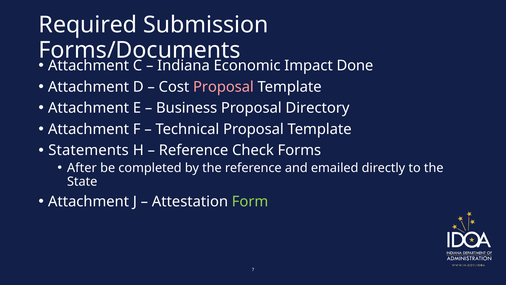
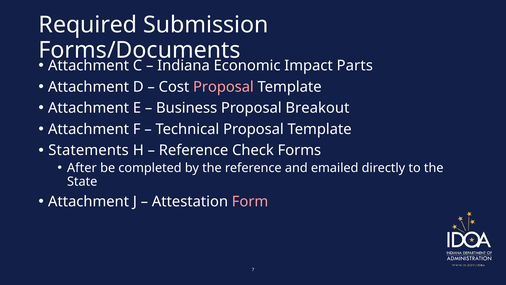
Done: Done -> Parts
Directory: Directory -> Breakout
Form colour: light green -> pink
